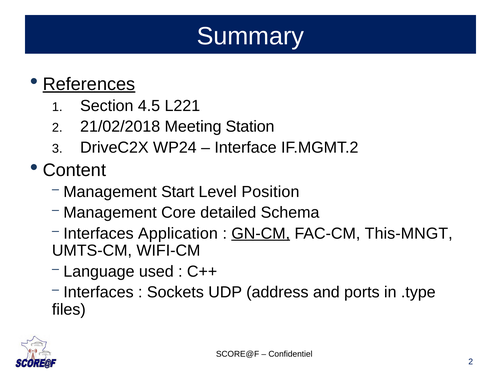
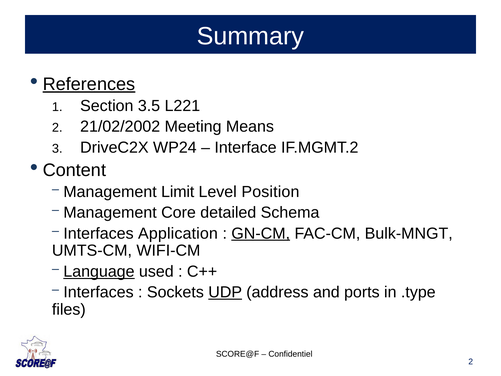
4.5: 4.5 -> 3.5
21/02/2018: 21/02/2018 -> 21/02/2002
Station: Station -> Means
Start: Start -> Limit
This-MNGT: This-MNGT -> Bulk-MNGT
Language underline: none -> present
UDP underline: none -> present
